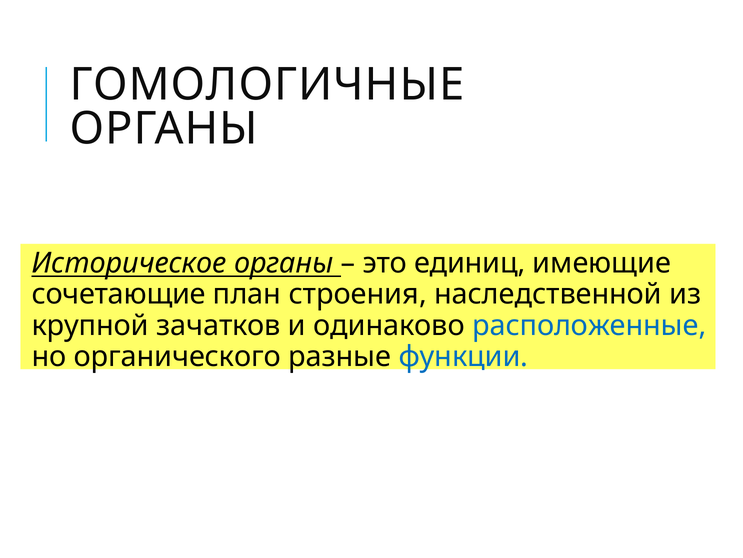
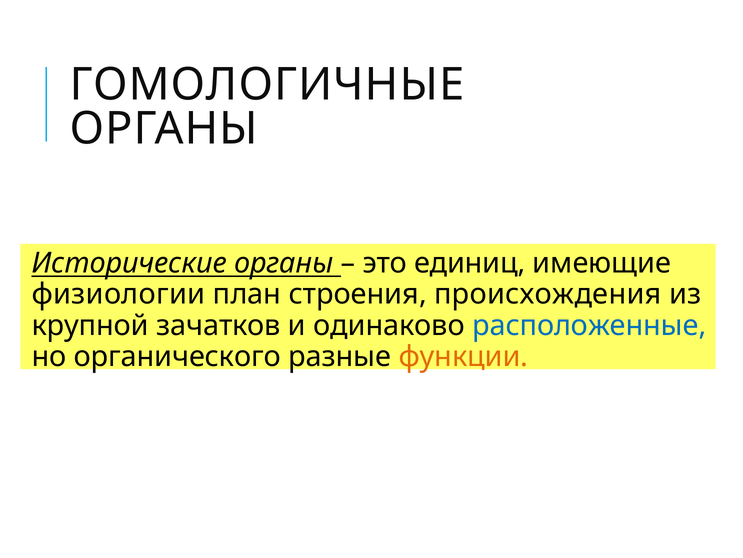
Историческое: Историческое -> Исторические
сочетающие: сочетающие -> физиологии
наследственной: наследственной -> происхождения
функции colour: blue -> orange
